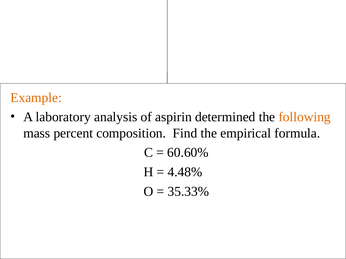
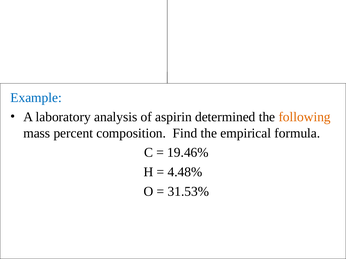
Example colour: orange -> blue
60.60%: 60.60% -> 19.46%
35.33%: 35.33% -> 31.53%
